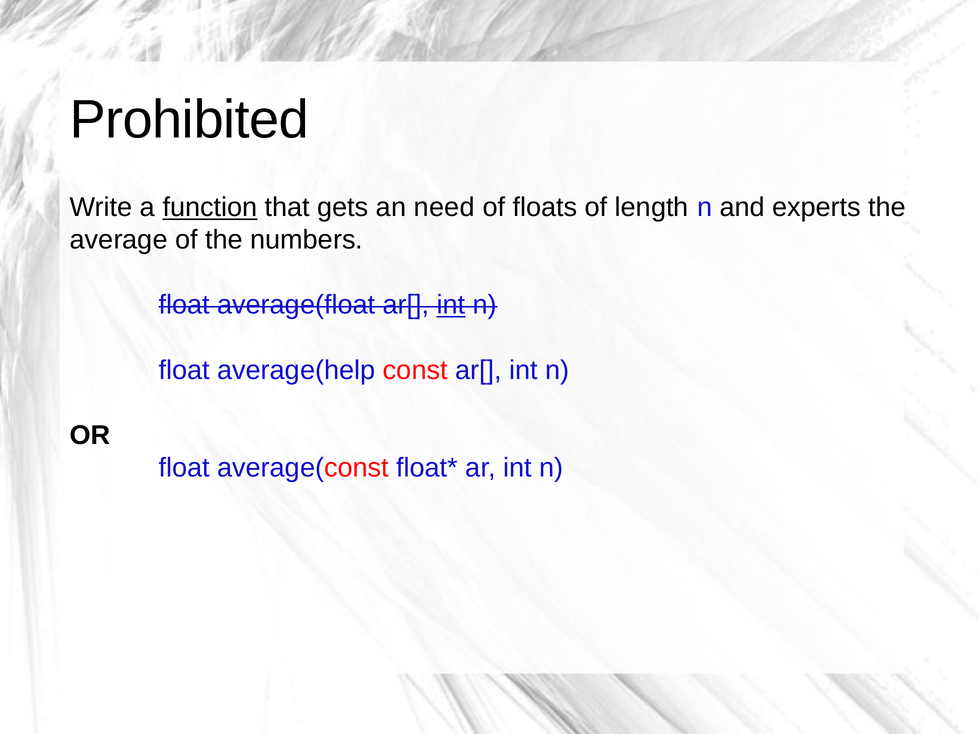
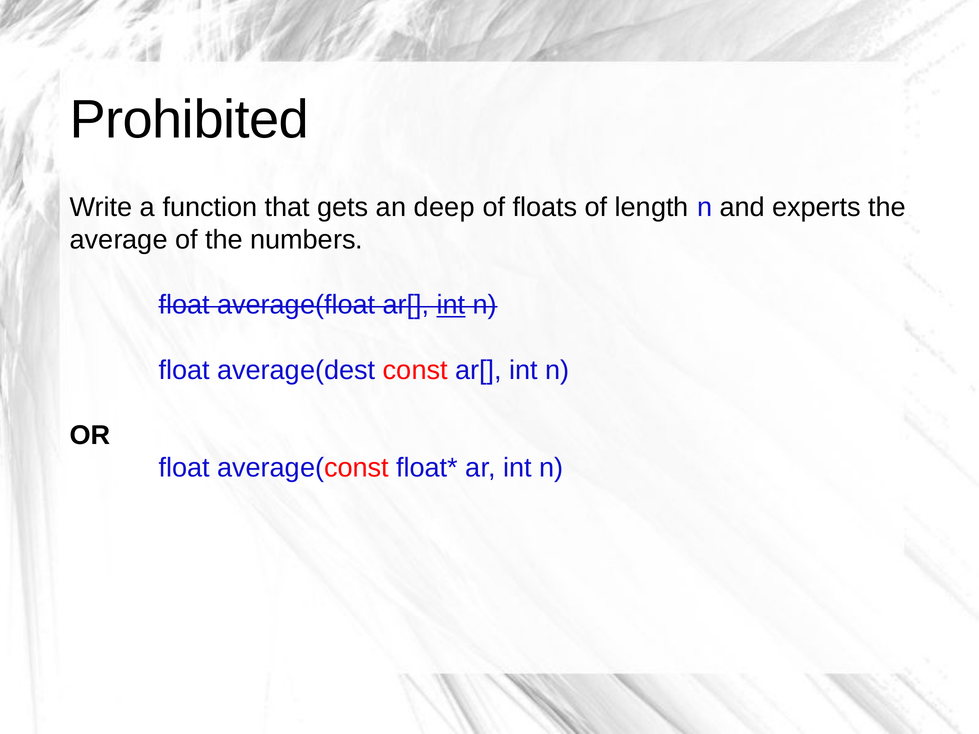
function underline: present -> none
need: need -> deep
average(help: average(help -> average(dest
